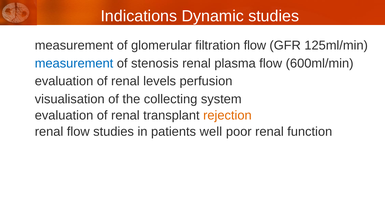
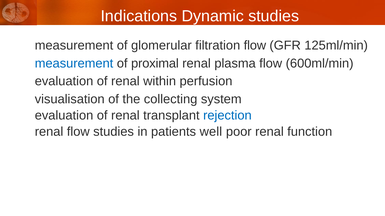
stenosis: stenosis -> proximal
levels: levels -> within
rejection colour: orange -> blue
